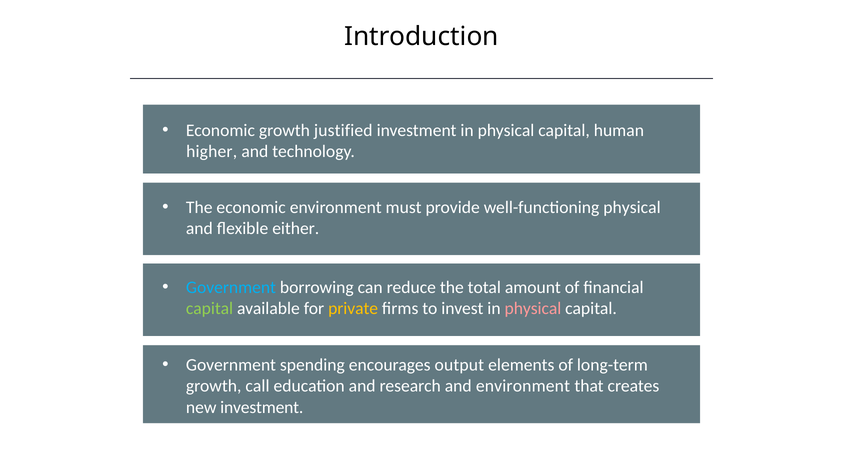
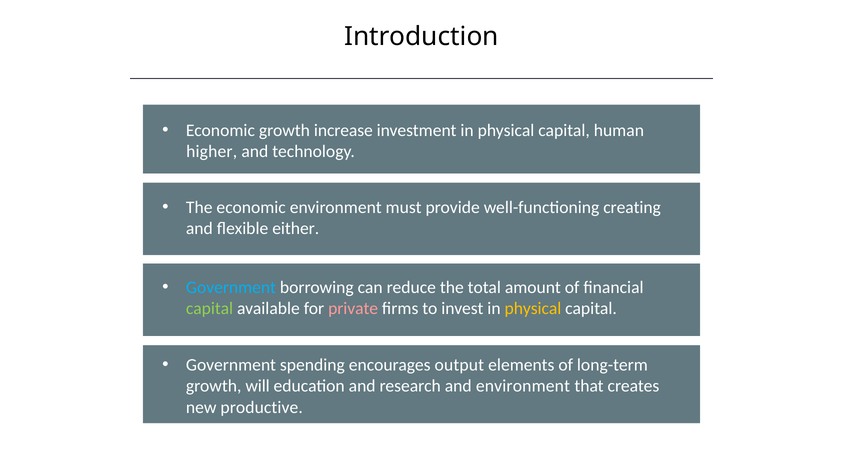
justified: justified -> increase
well-functioning physical: physical -> creating
private colour: yellow -> pink
physical at (533, 309) colour: pink -> yellow
call: call -> will
new investment: investment -> productive
